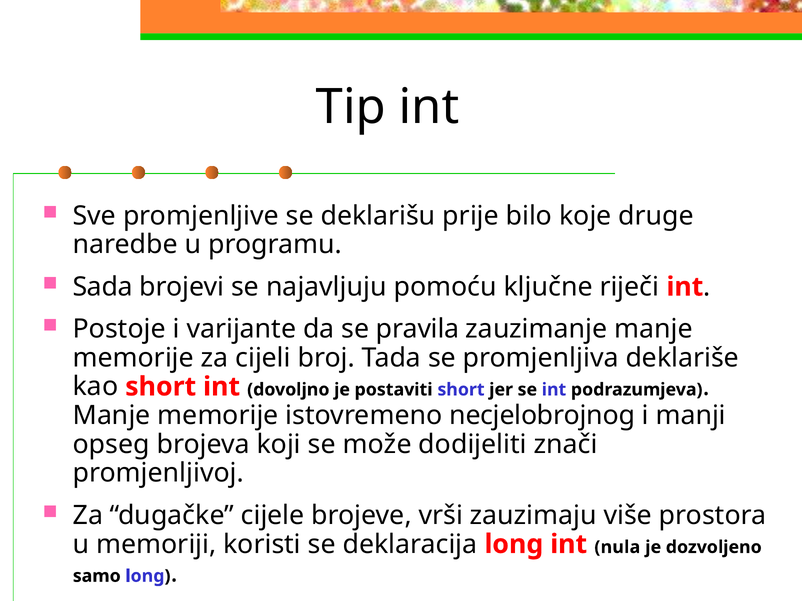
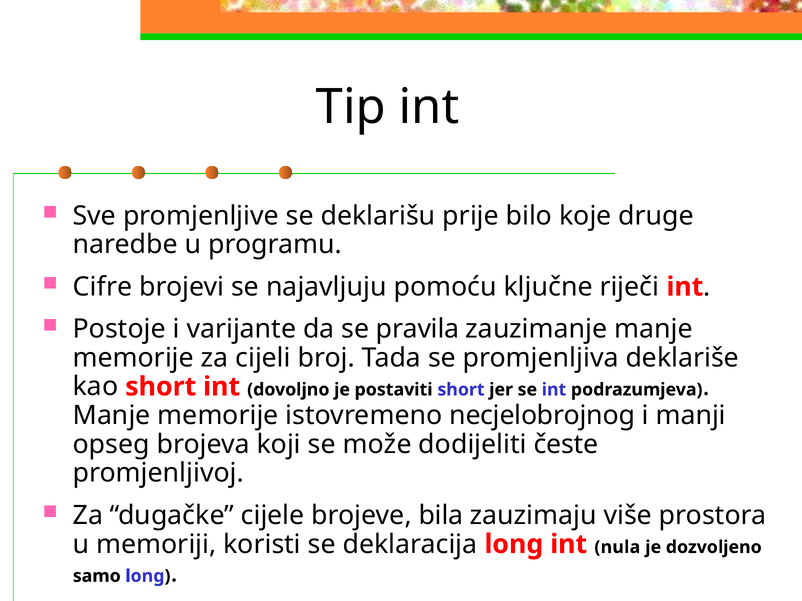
Sada: Sada -> Cifre
znači: znači -> česte
vrši: vrši -> bila
